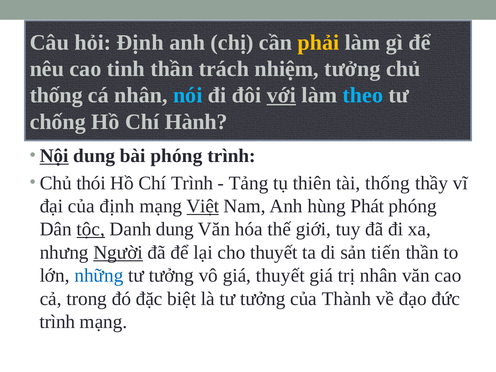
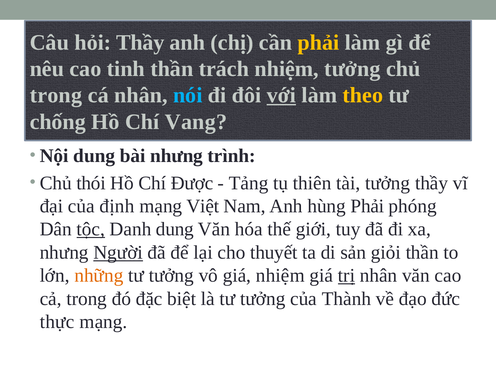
hỏi Định: Định -> Thầy
thống at (56, 95): thống -> trong
theo colour: light blue -> yellow
Hành: Hành -> Vang
Nội underline: present -> none
bài phóng: phóng -> nhưng
Chí Trình: Trình -> Được
tài thống: thống -> tưởng
Việt underline: present -> none
hùng Phát: Phát -> Phải
tiến: tiến -> giỏi
những colour: blue -> orange
giá thuyết: thuyết -> nhiệm
trị underline: none -> present
trình at (57, 322): trình -> thực
